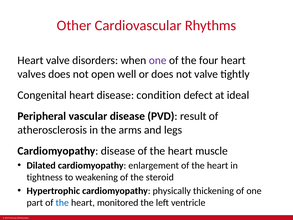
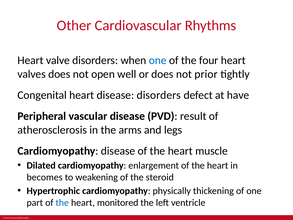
one at (158, 60) colour: purple -> blue
not valve: valve -> prior
disease condition: condition -> disorders
ideal: ideal -> have
tightness: tightness -> becomes
